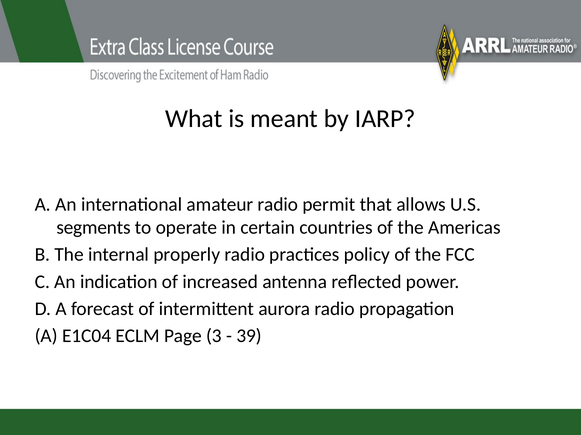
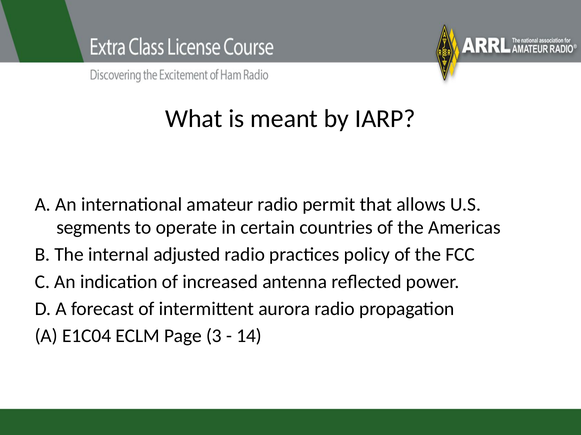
properly: properly -> adjusted
39: 39 -> 14
